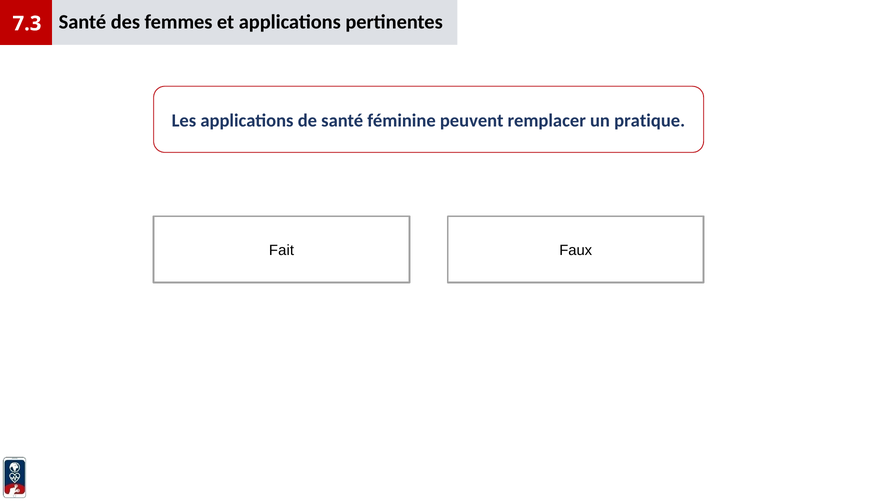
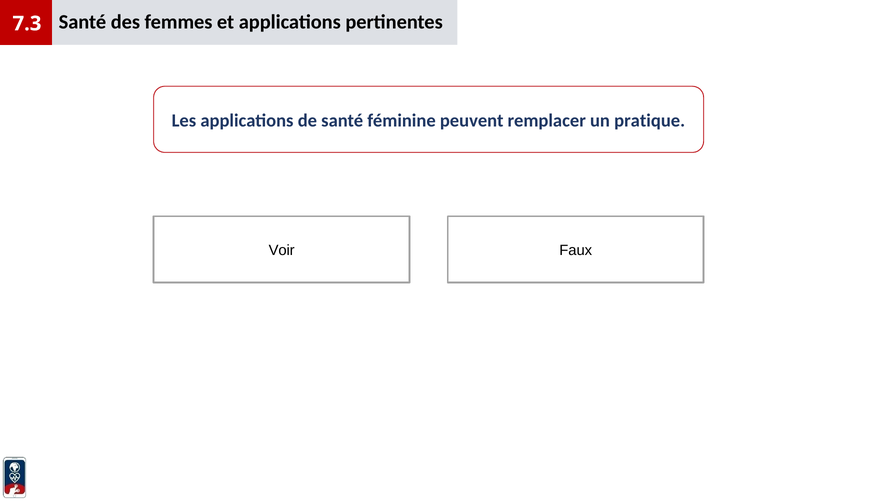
Fait: Fait -> Voir
